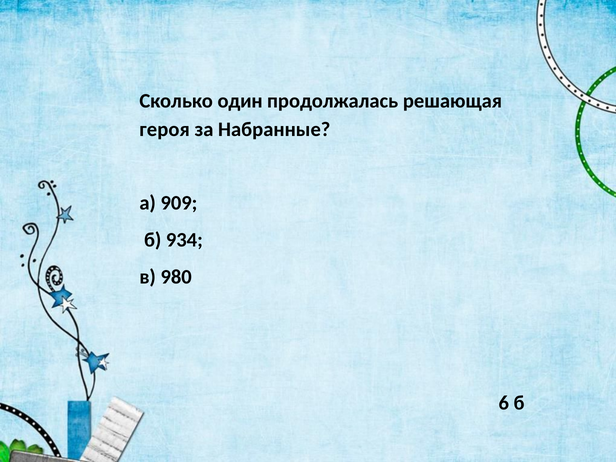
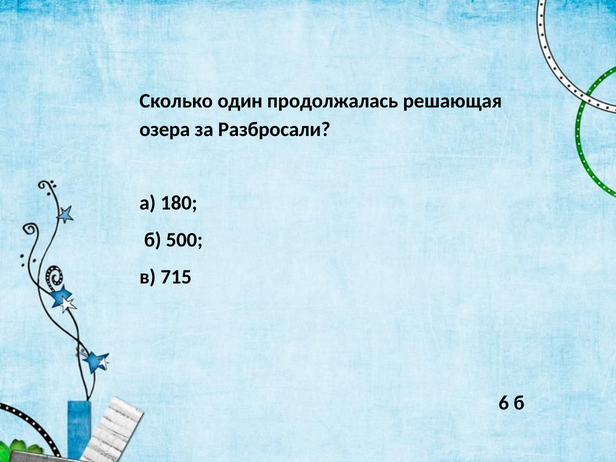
героя: героя -> озера
Набранные: Набранные -> Разбросали
909: 909 -> 180
934: 934 -> 500
980: 980 -> 715
